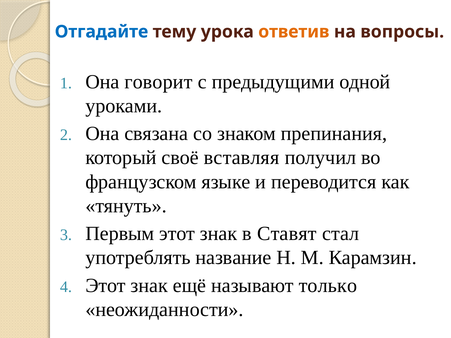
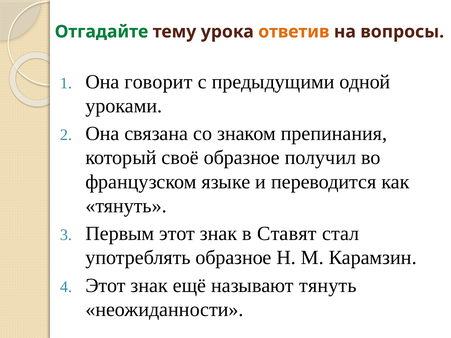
Отгадайте colour: blue -> green
своё вставляя: вставляя -> образное
употреблять название: название -> образное
называют только: только -> тянуть
